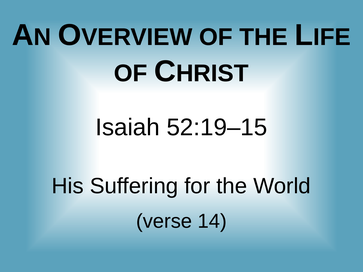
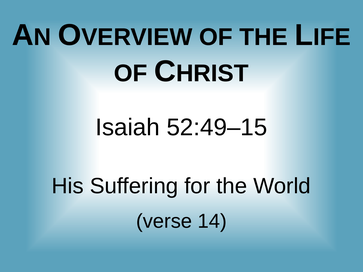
52:19–15: 52:19–15 -> 52:49–15
